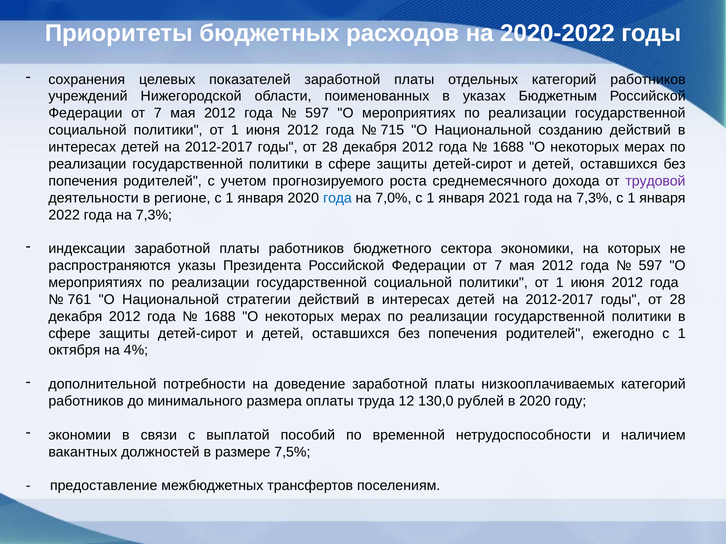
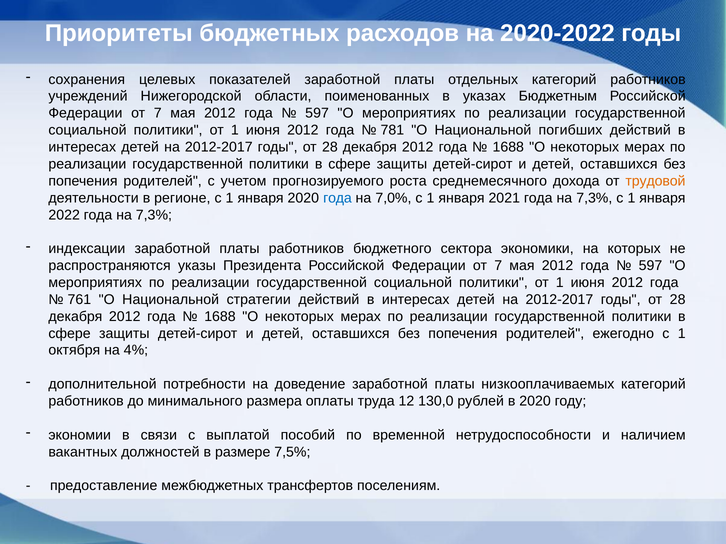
715: 715 -> 781
созданию: созданию -> погибших
трудовой colour: purple -> orange
